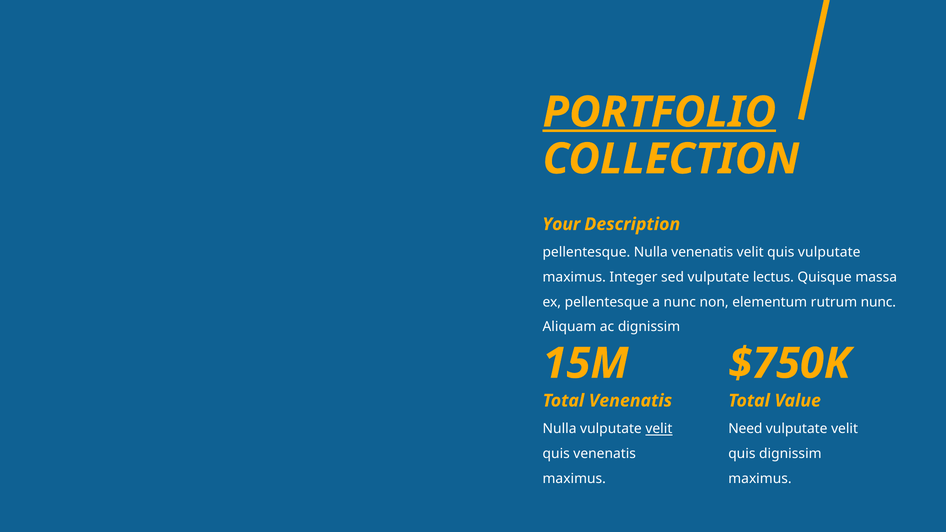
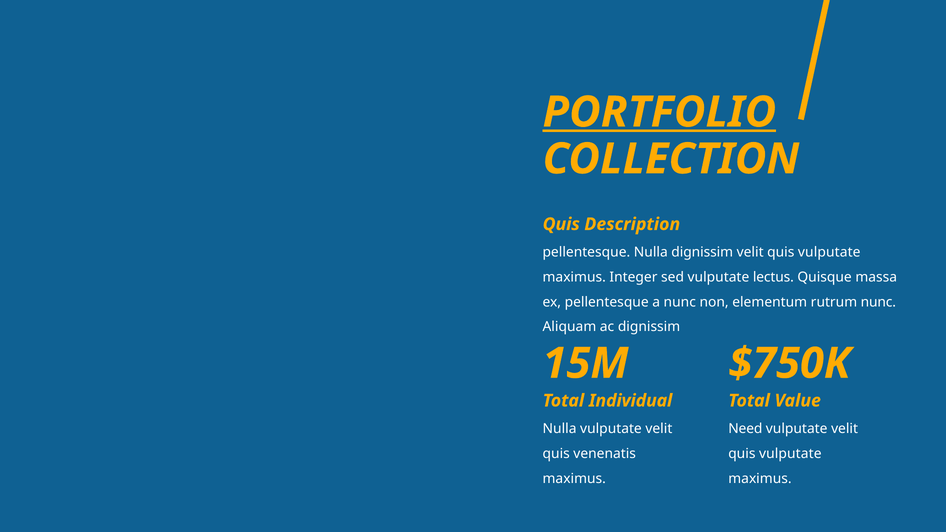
Your at (561, 224): Your -> Quis
Nulla venenatis: venenatis -> dignissim
Total Venenatis: Venenatis -> Individual
velit at (659, 429) underline: present -> none
dignissim at (790, 454): dignissim -> vulputate
